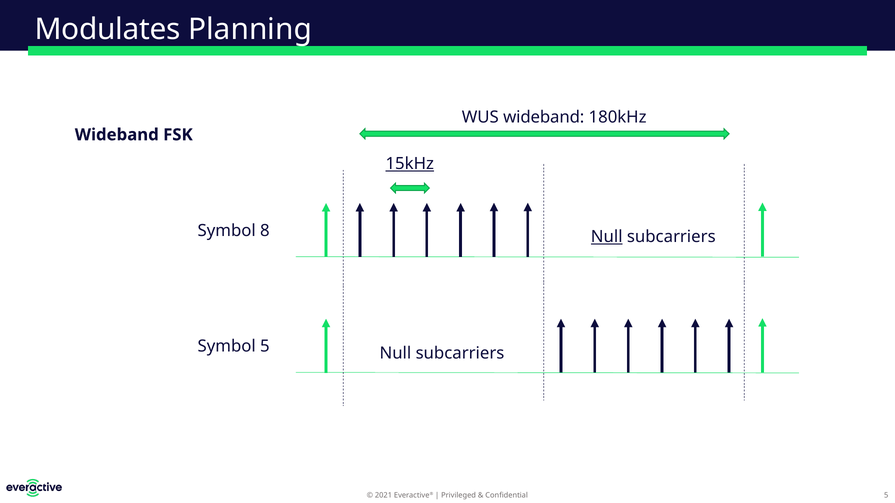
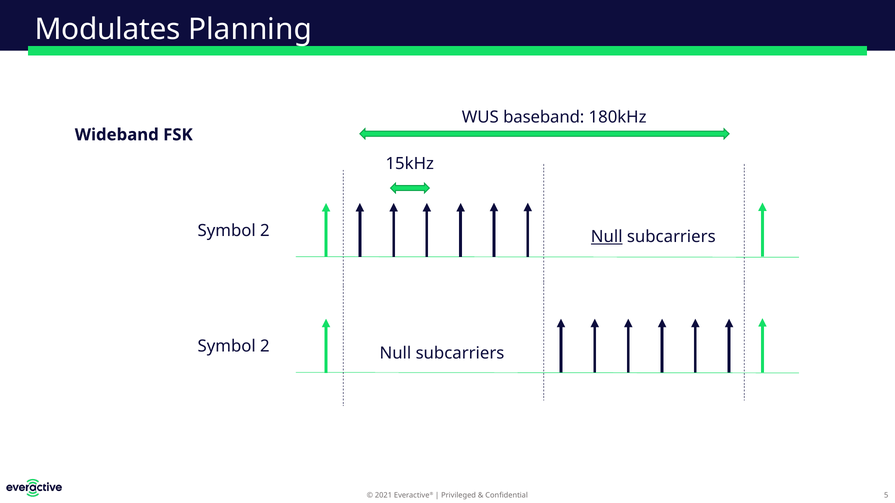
WUS wideband: wideband -> baseband
15kHz underline: present -> none
8 at (265, 231): 8 -> 2
5 at (265, 347): 5 -> 2
